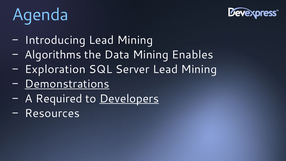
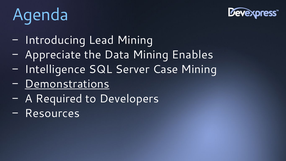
Algorithms: Algorithms -> Appreciate
Exploration: Exploration -> Intelligence
Server Lead: Lead -> Case
Developers underline: present -> none
